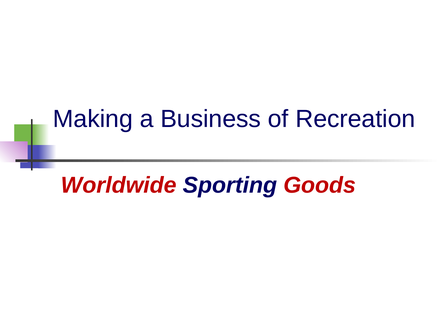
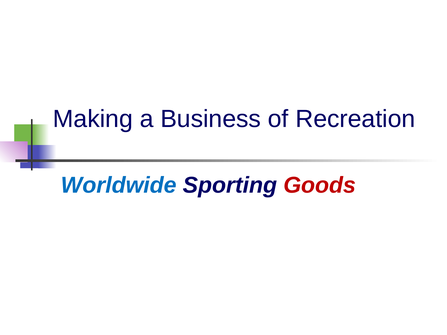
Worldwide colour: red -> blue
